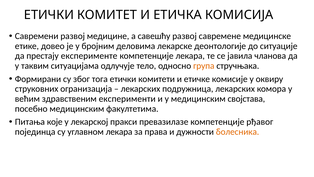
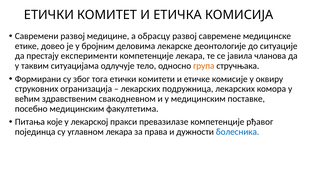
савешћу: савешћу -> обрасцу
експерименте: експерименте -> експерименти
експерименти: експерименти -> свакодневном
својстава: својстава -> поставке
болесника colour: orange -> blue
